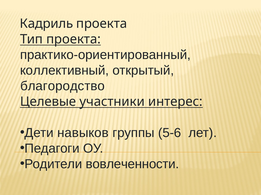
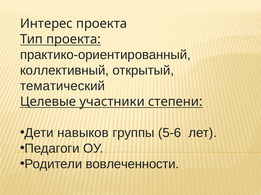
Кадриль: Кадриль -> Интерес
благородство: благородство -> тематический
интерес: интерес -> степени
